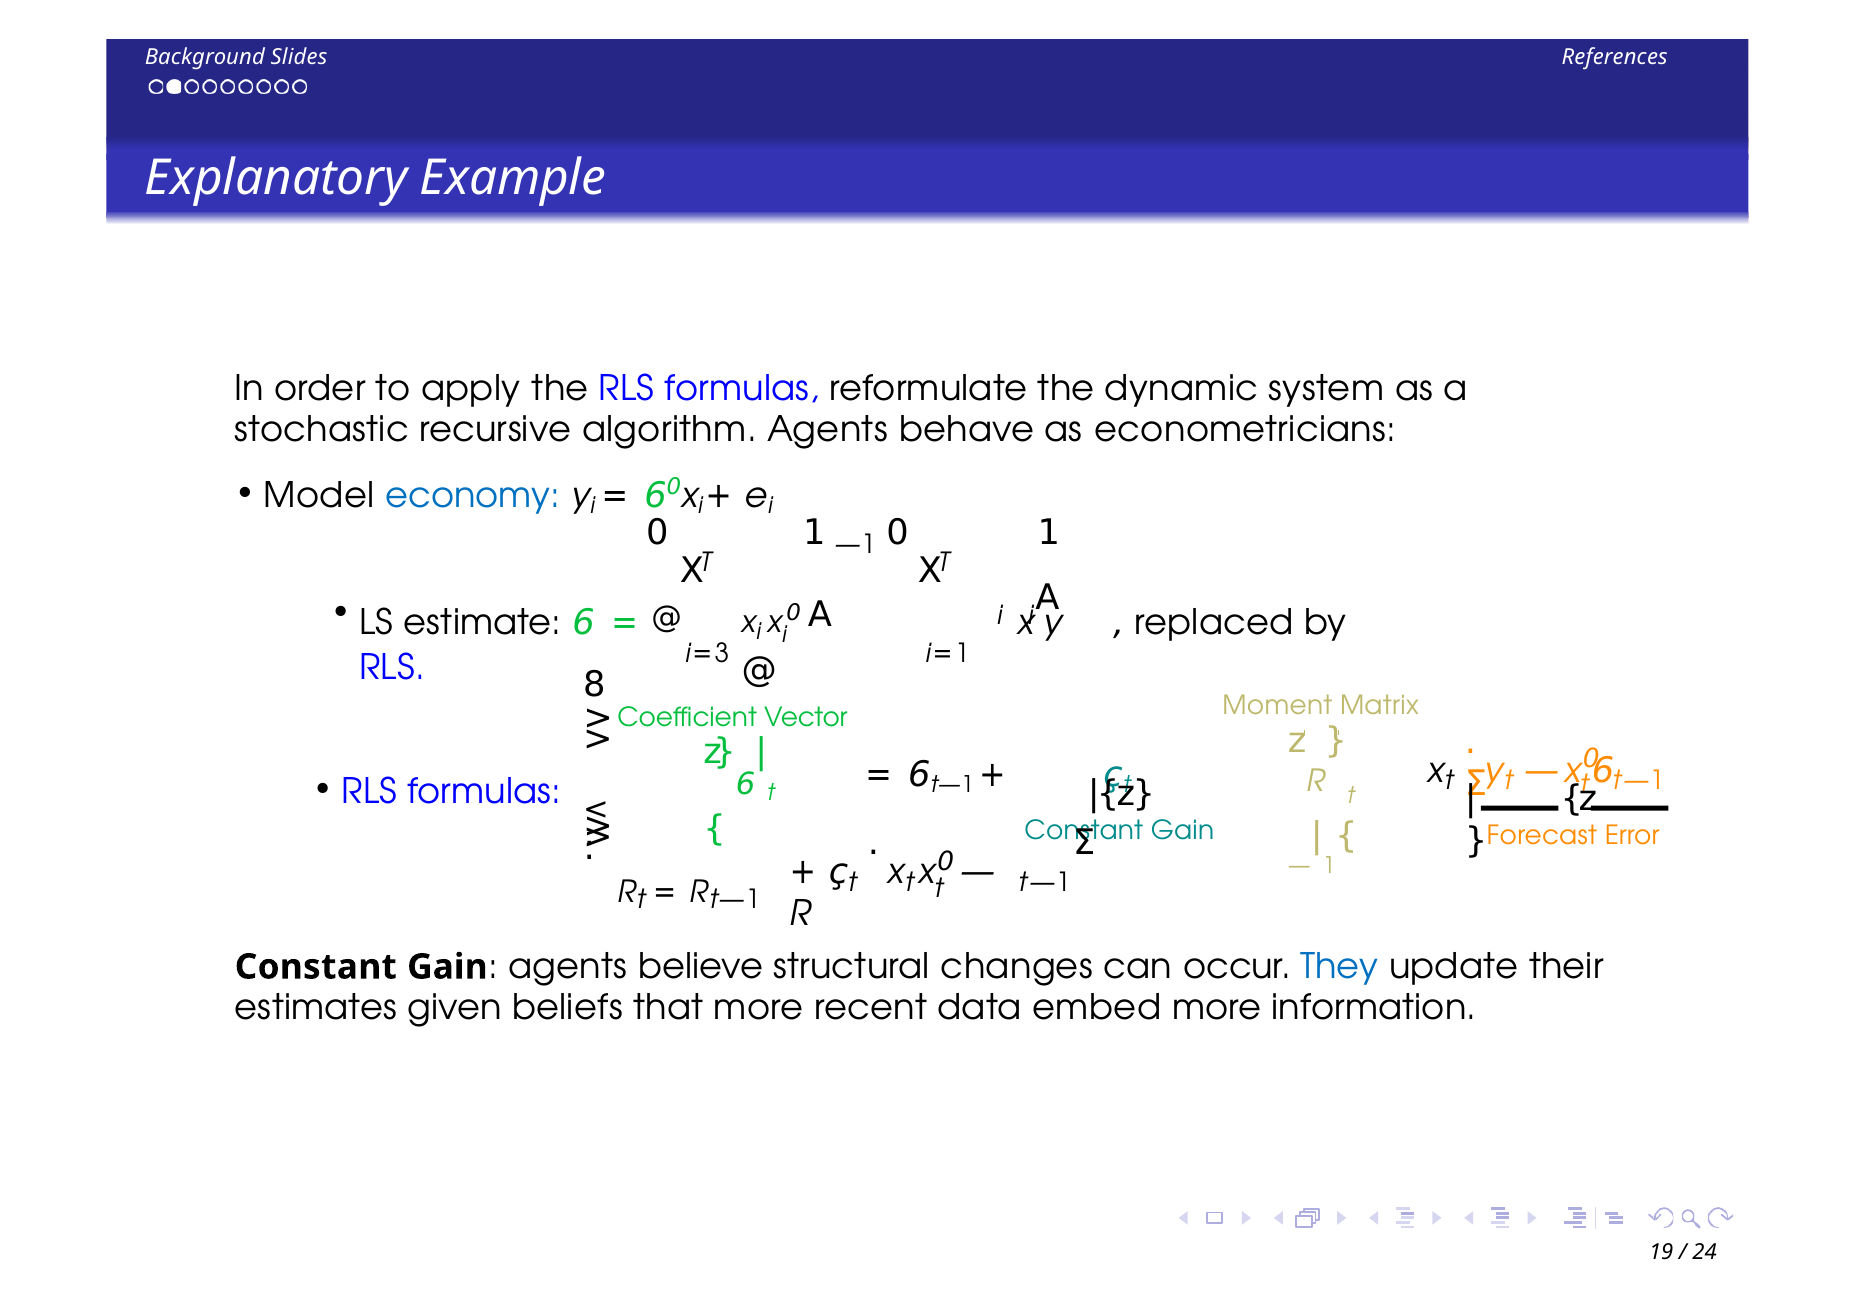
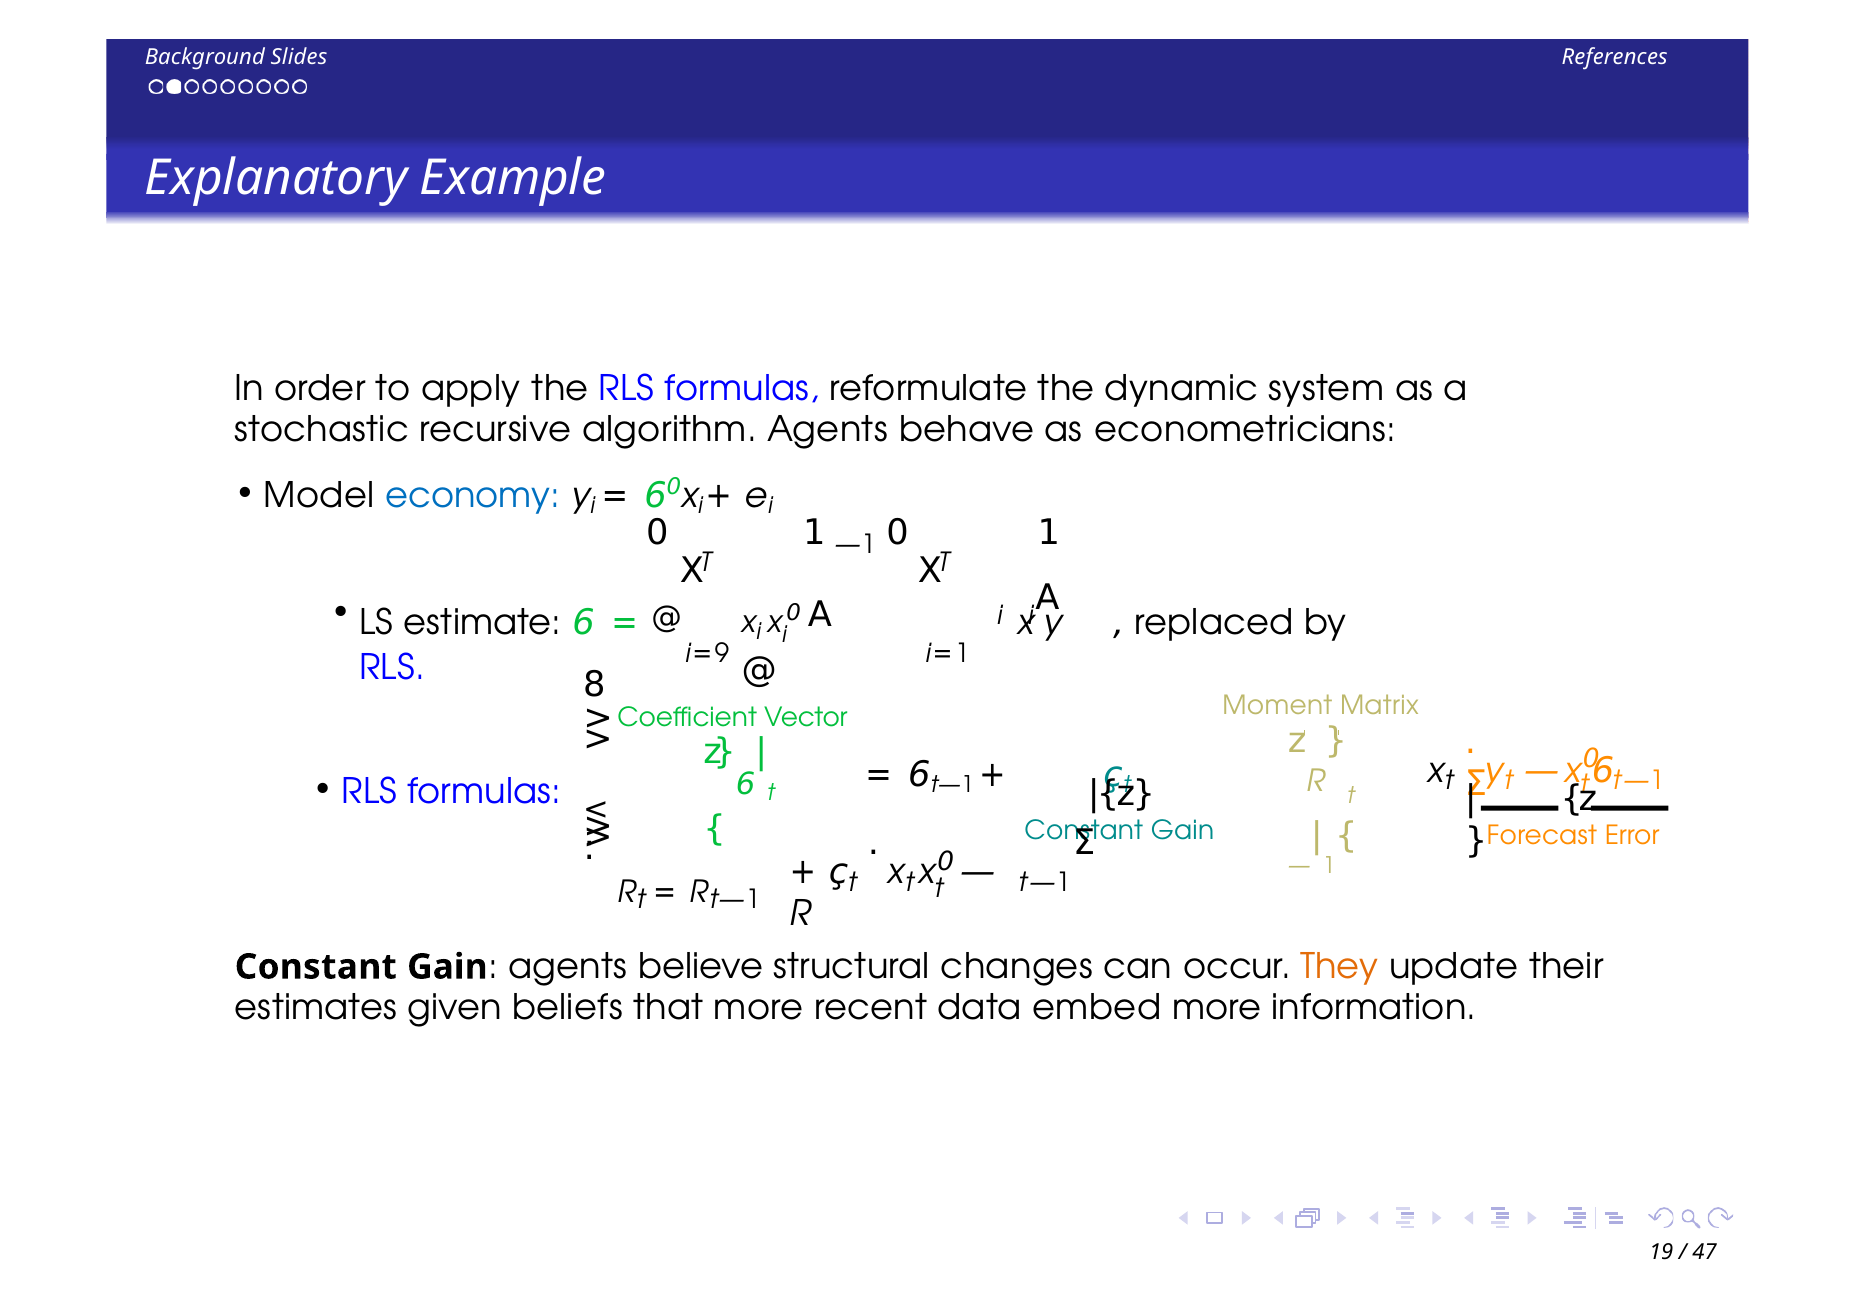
3: 3 -> 9
They colour: blue -> orange
24: 24 -> 47
